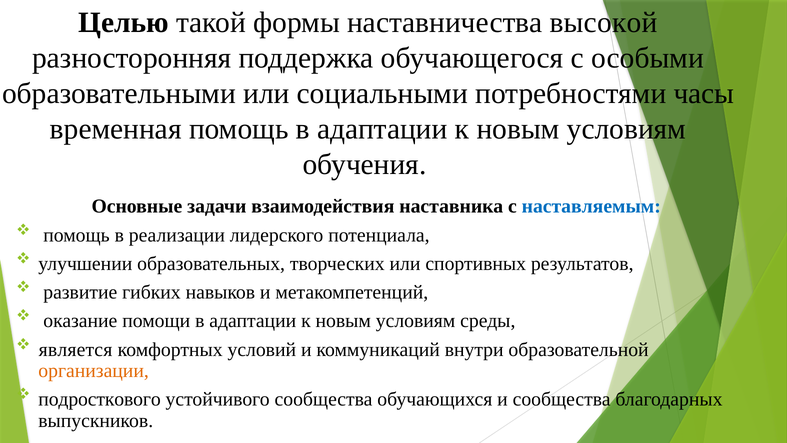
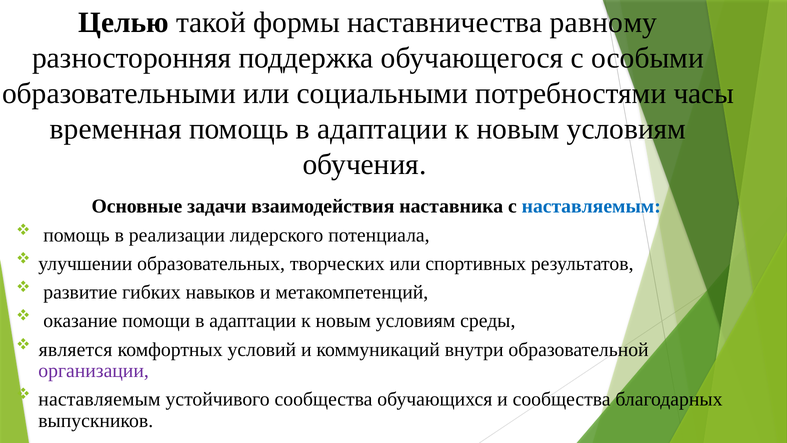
высокой: высокой -> равному
организации colour: orange -> purple
подросткового at (100, 399): подросткового -> наставляемым
